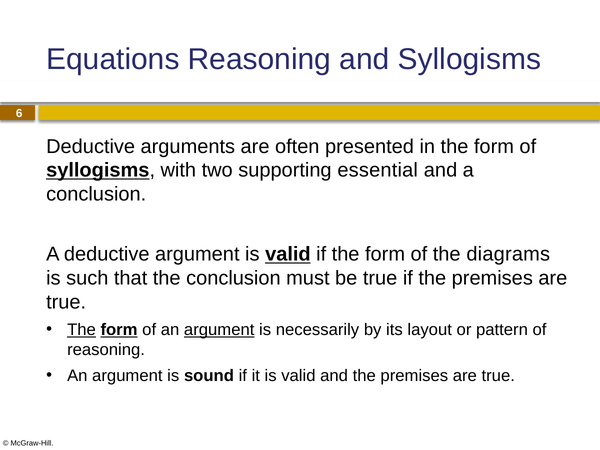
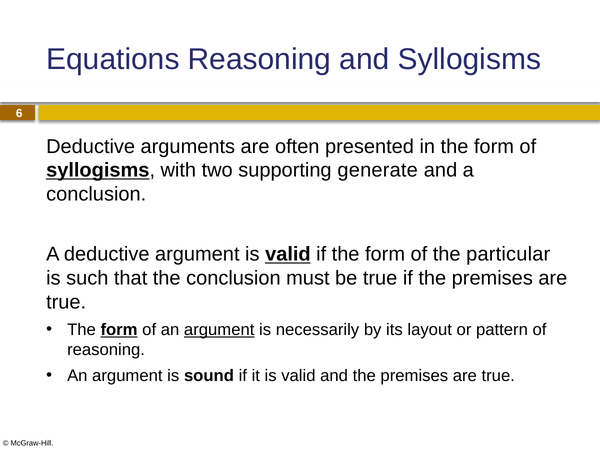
essential: essential -> generate
diagrams: diagrams -> particular
The at (81, 330) underline: present -> none
